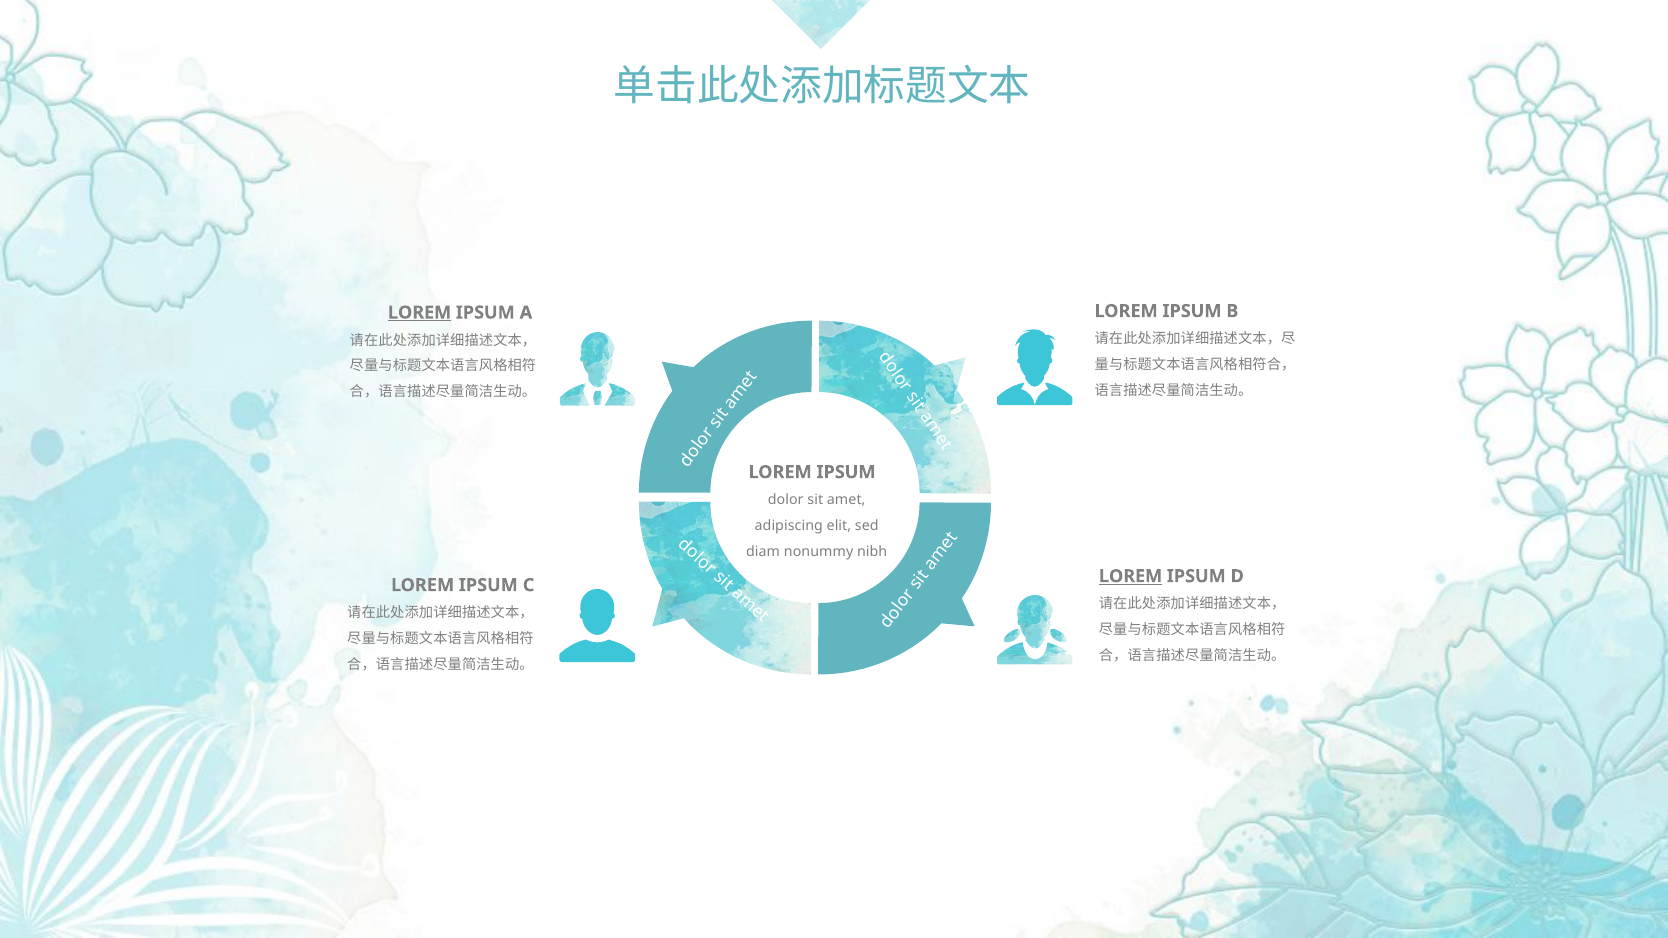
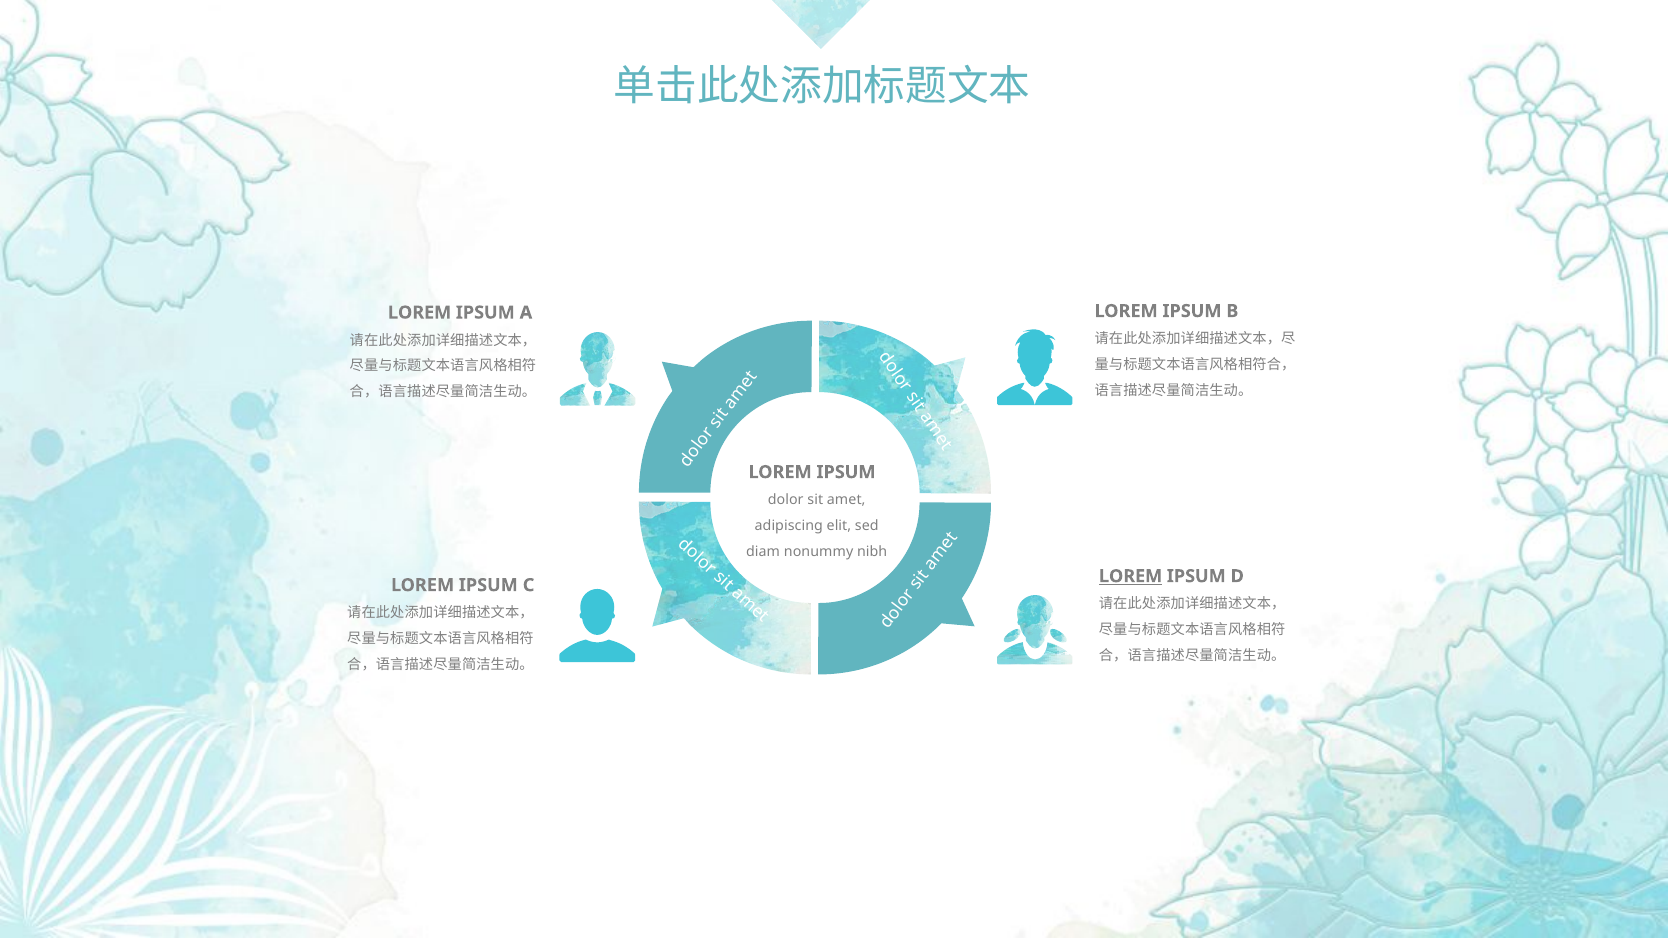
LOREM at (420, 313) underline: present -> none
